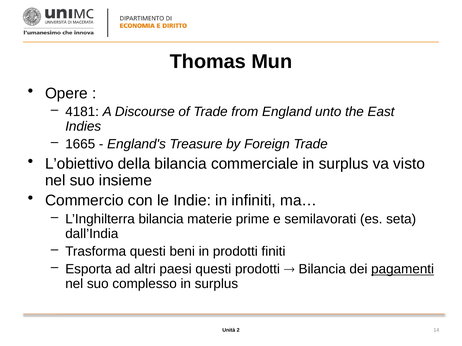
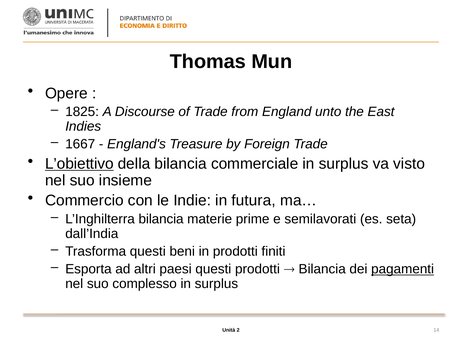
4181: 4181 -> 1825
1665: 1665 -> 1667
L’obiettivo underline: none -> present
infiniti: infiniti -> futura
